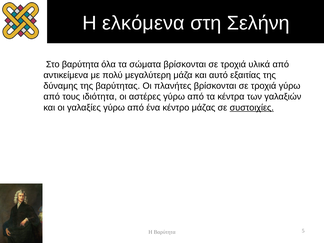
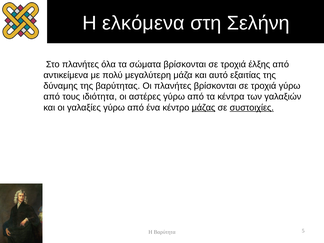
Στο βαρύτητα: βαρύτητα -> πλανήτες
υλικά: υλικά -> έλξης
μάζας underline: none -> present
